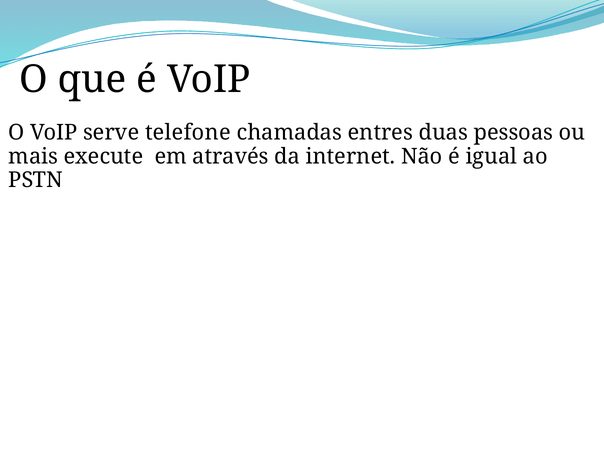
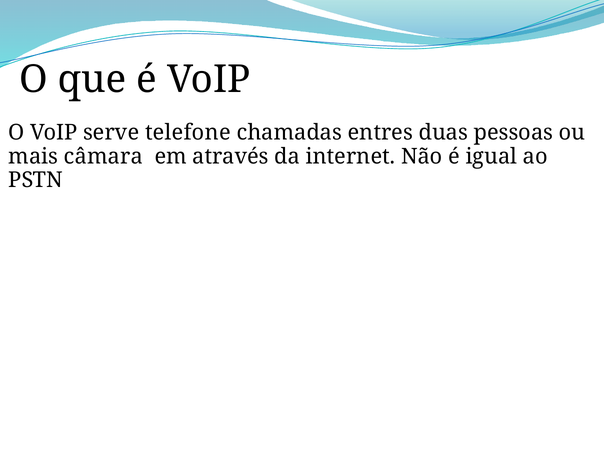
execute: execute -> câmara
